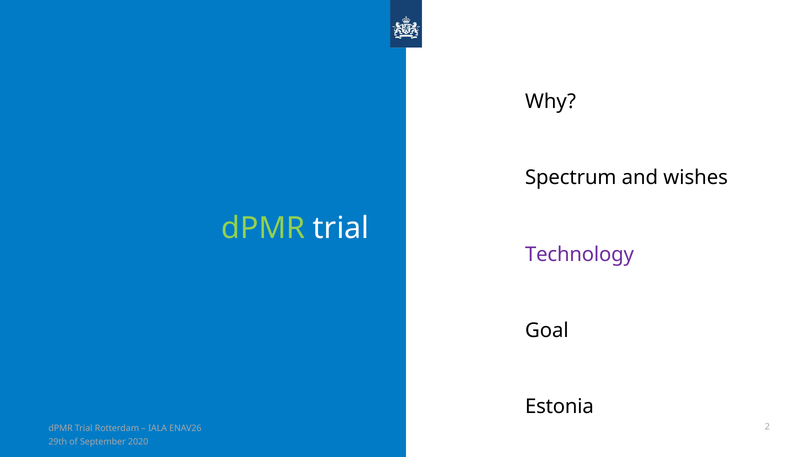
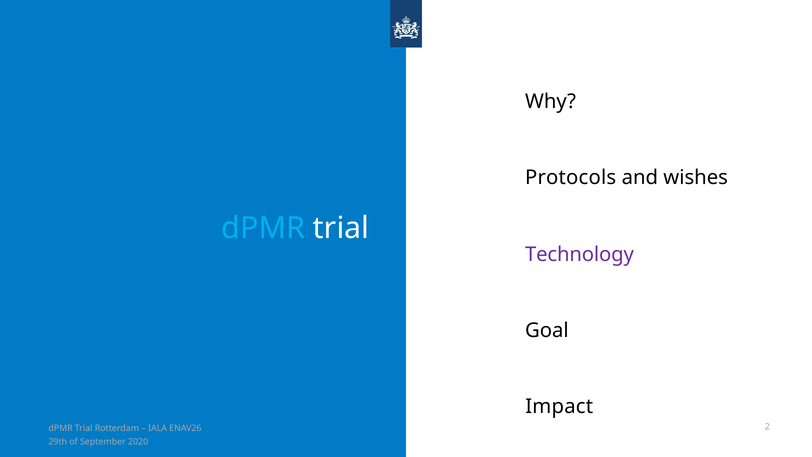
Spectrum: Spectrum -> Protocols
dPMR at (263, 228) colour: light green -> light blue
Estonia: Estonia -> Impact
